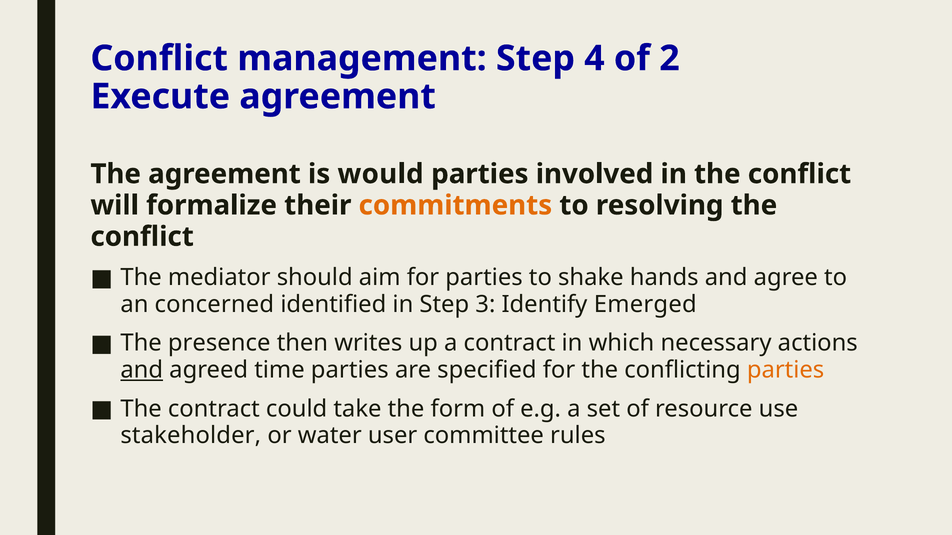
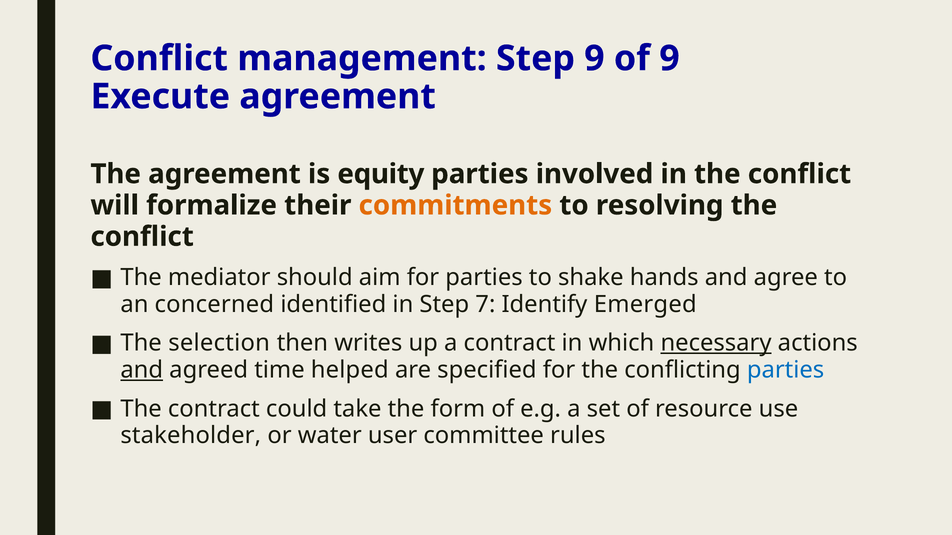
Step 4: 4 -> 9
of 2: 2 -> 9
would: would -> equity
3: 3 -> 7
presence: presence -> selection
necessary underline: none -> present
time parties: parties -> helped
parties at (786, 370) colour: orange -> blue
